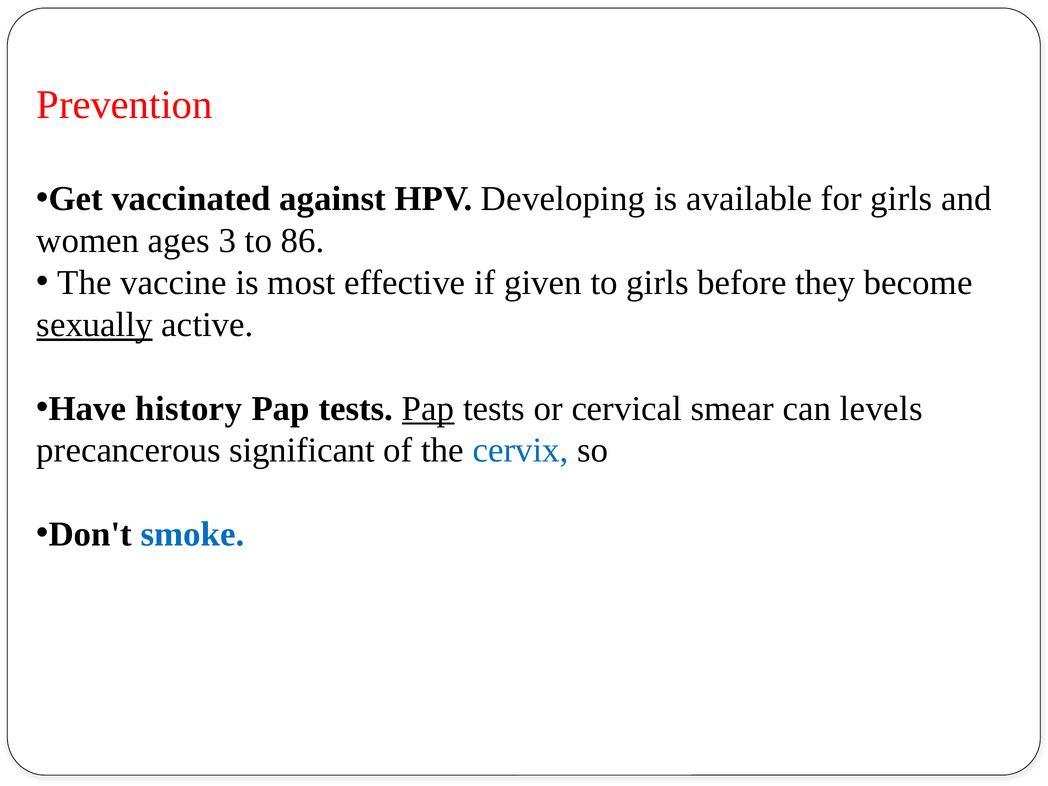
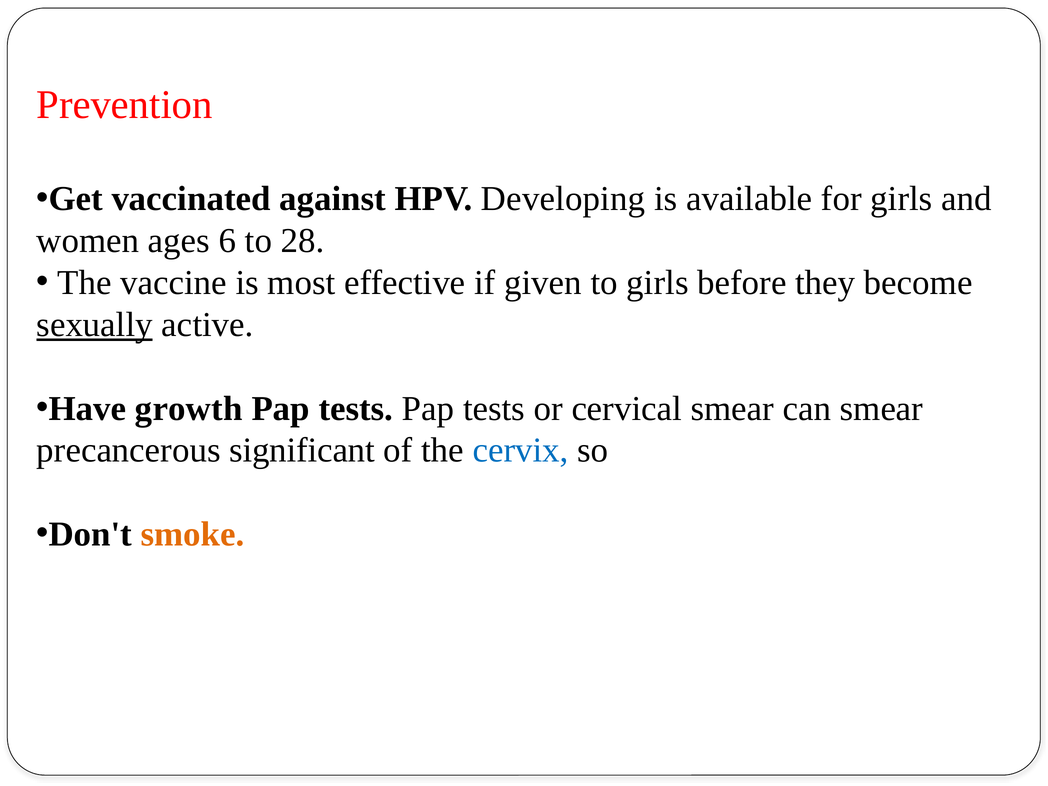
3: 3 -> 6
86: 86 -> 28
history: history -> growth
Pap at (428, 409) underline: present -> none
can levels: levels -> smear
smoke colour: blue -> orange
